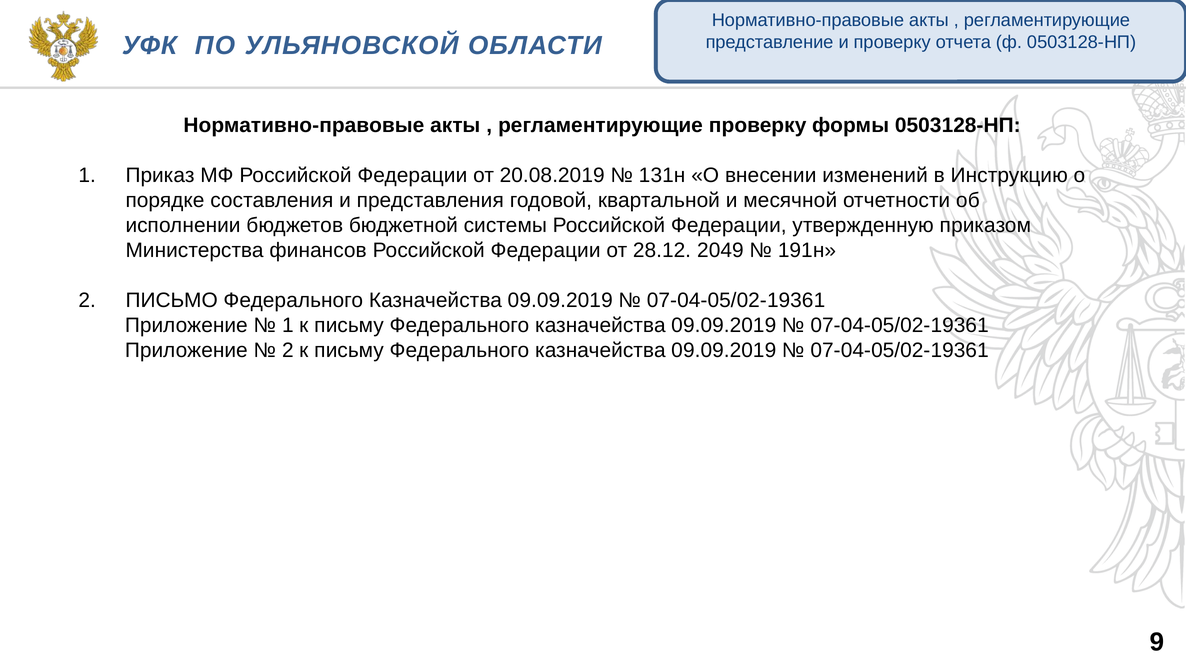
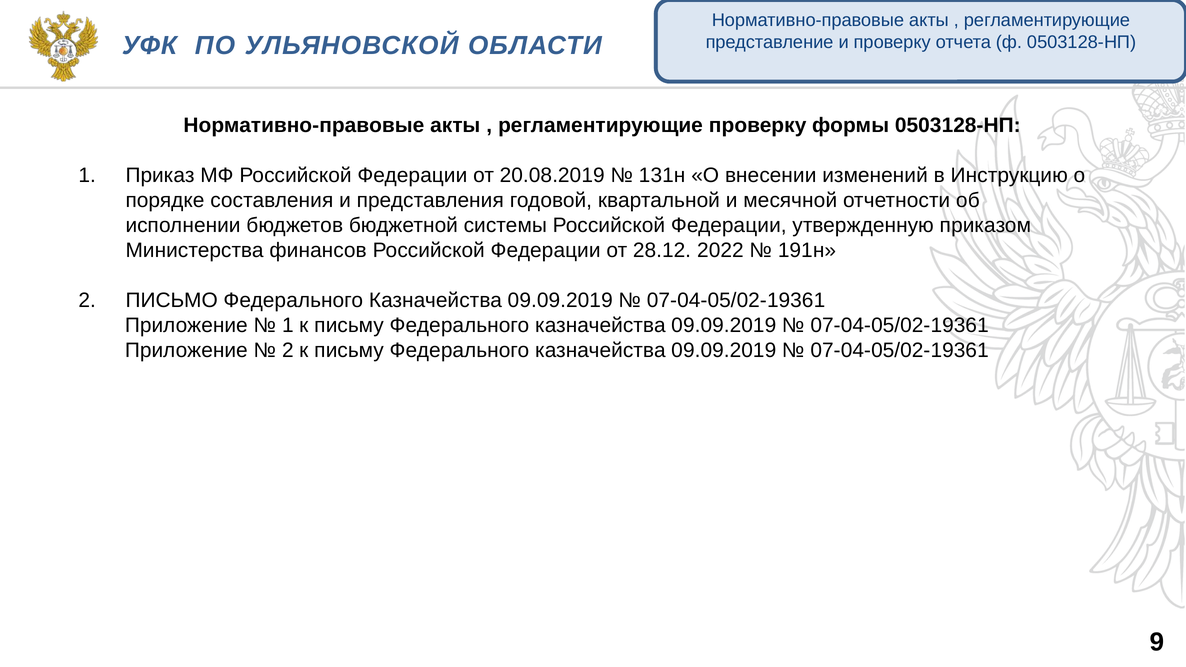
2049: 2049 -> 2022
